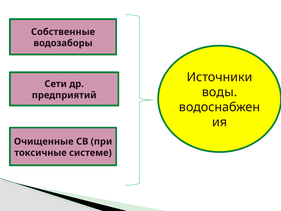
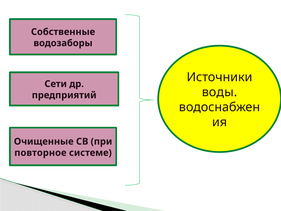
токсичные: токсичные -> повторное
